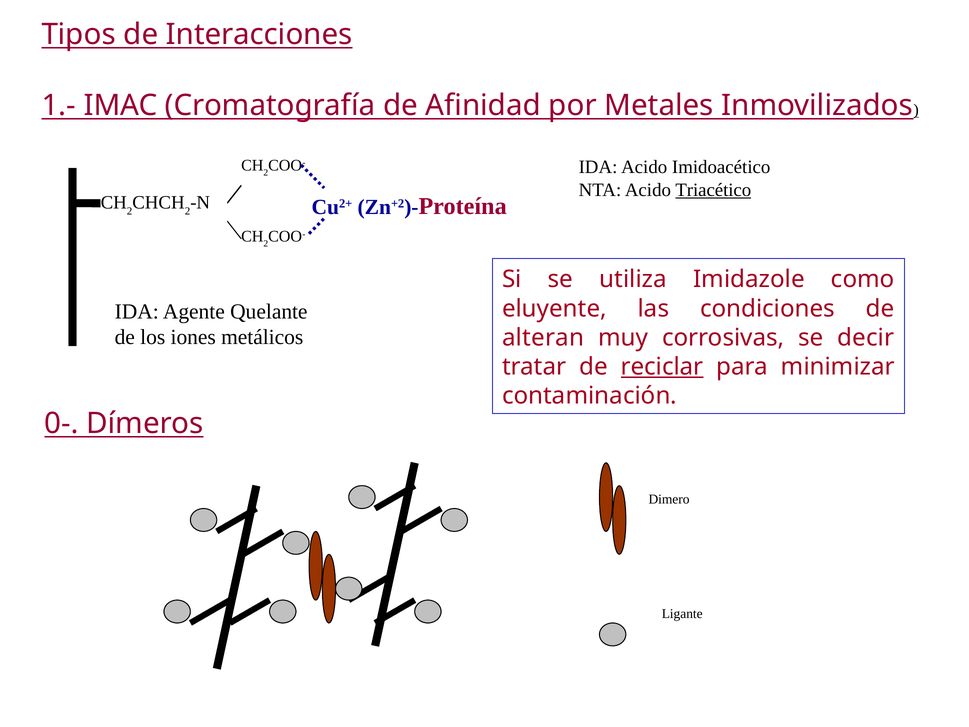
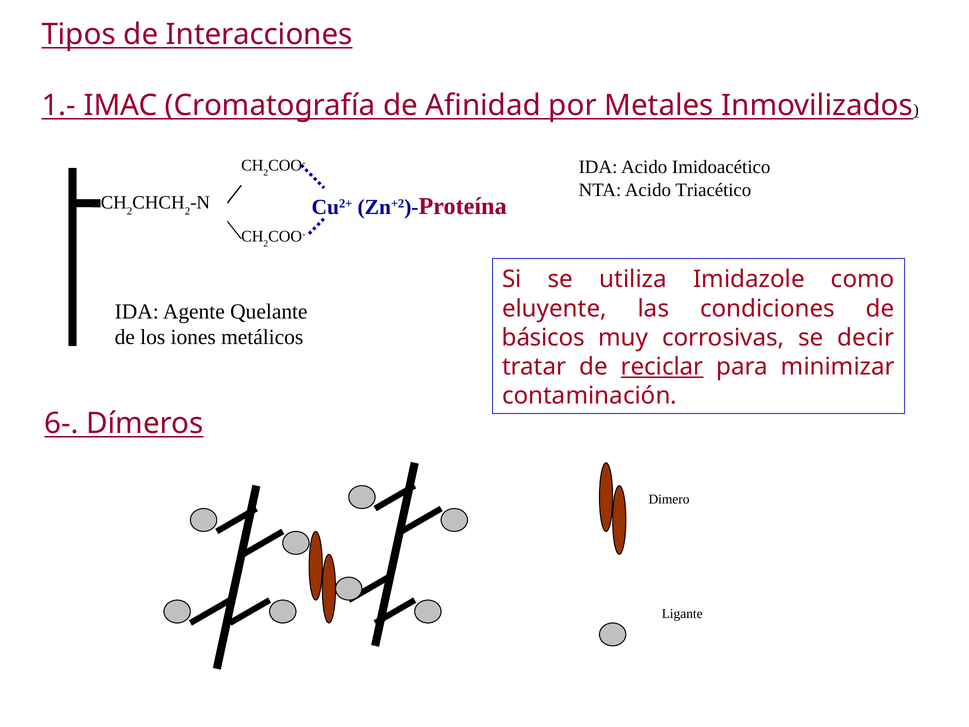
Triacético underline: present -> none
alteran: alteran -> básicos
0-: 0- -> 6-
